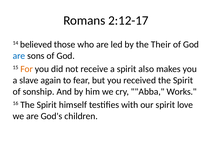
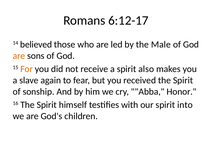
2:12-17: 2:12-17 -> 6:12-17
Their: Their -> Male
are at (19, 56) colour: blue -> orange
Works: Works -> Honor
love: love -> into
